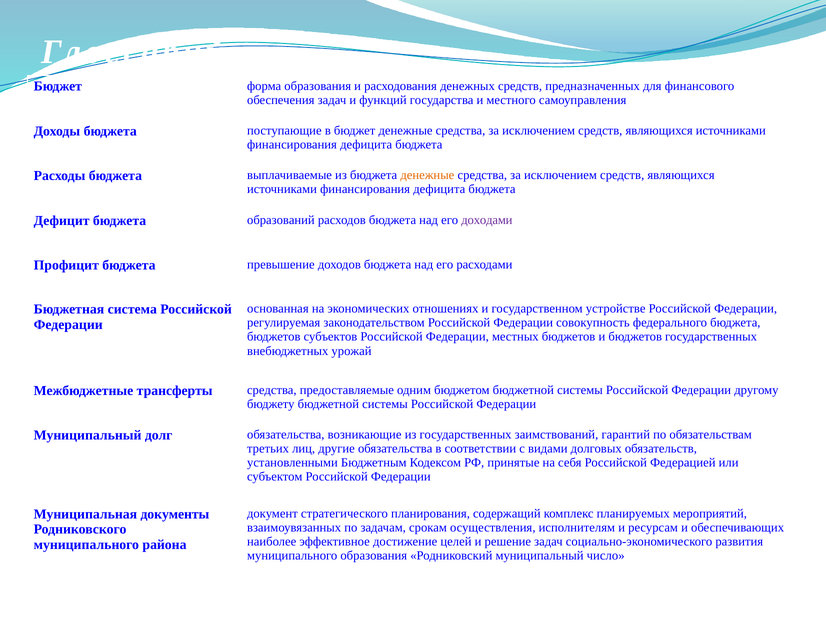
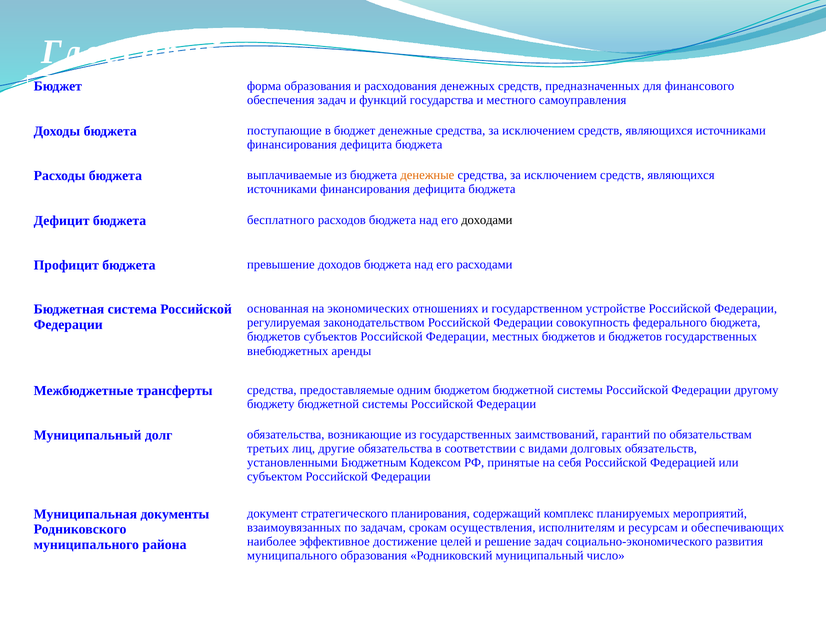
образований: образований -> бесплатного
доходами colour: purple -> black
урожай: урожай -> аренды
